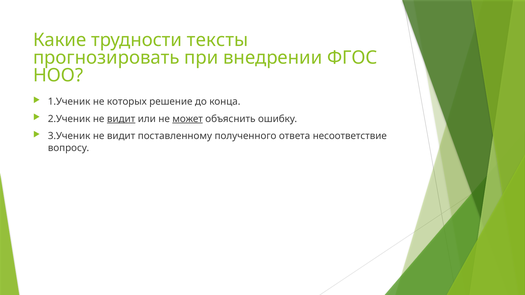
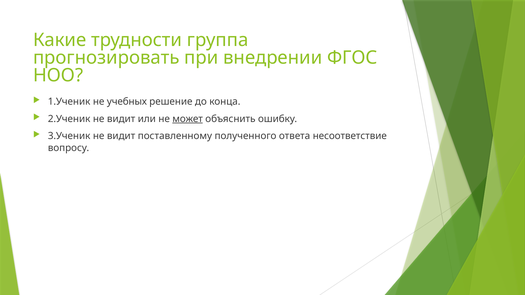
тексты: тексты -> группа
которых: которых -> учебных
видит at (121, 119) underline: present -> none
